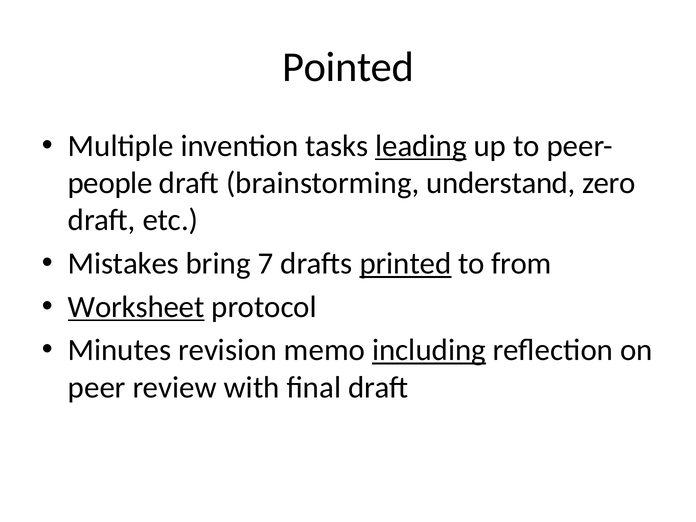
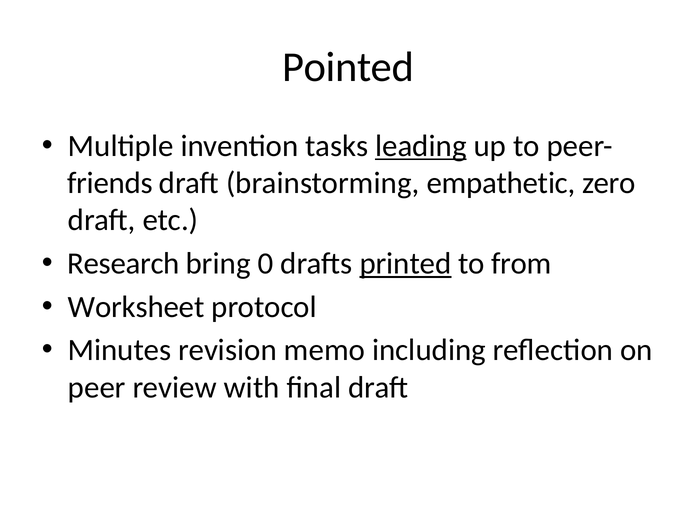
people: people -> friends
understand: understand -> empathetic
Mistakes: Mistakes -> Research
7: 7 -> 0
Worksheet underline: present -> none
including underline: present -> none
